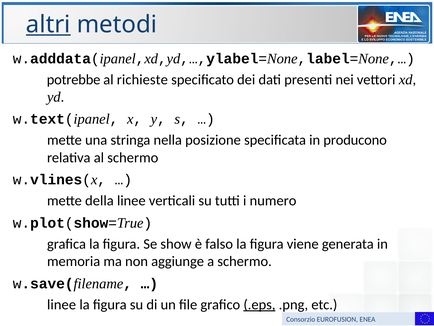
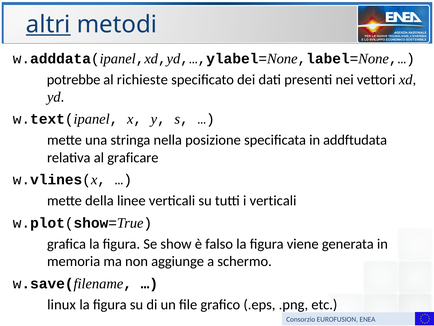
producono: producono -> addftudata
al schermo: schermo -> graficare
i numero: numero -> verticali
linee at (62, 304): linee -> linux
.eps underline: present -> none
